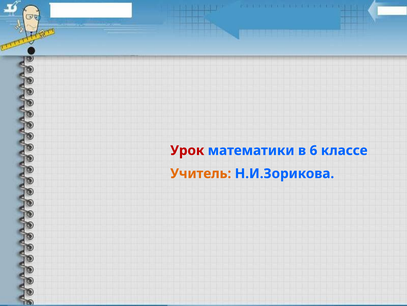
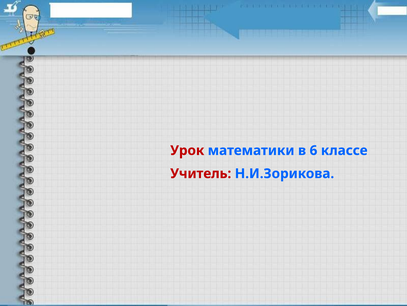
Учитель colour: orange -> red
